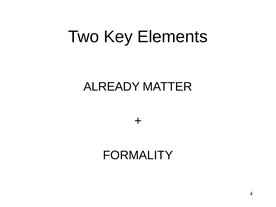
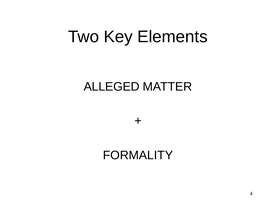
ALREADY: ALREADY -> ALLEGED
